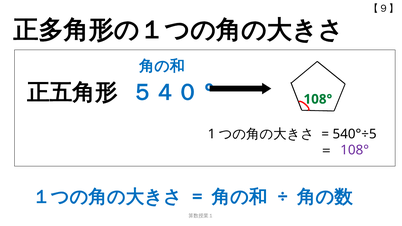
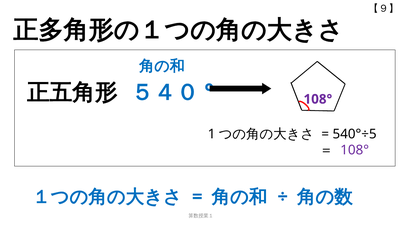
108° at (318, 99) colour: green -> purple
